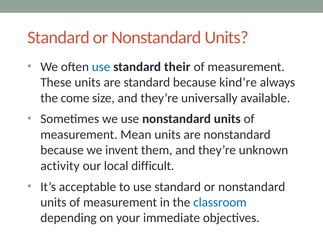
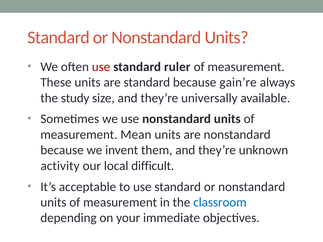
use at (101, 67) colour: blue -> red
their: their -> ruler
kind’re: kind’re -> gain’re
come: come -> study
